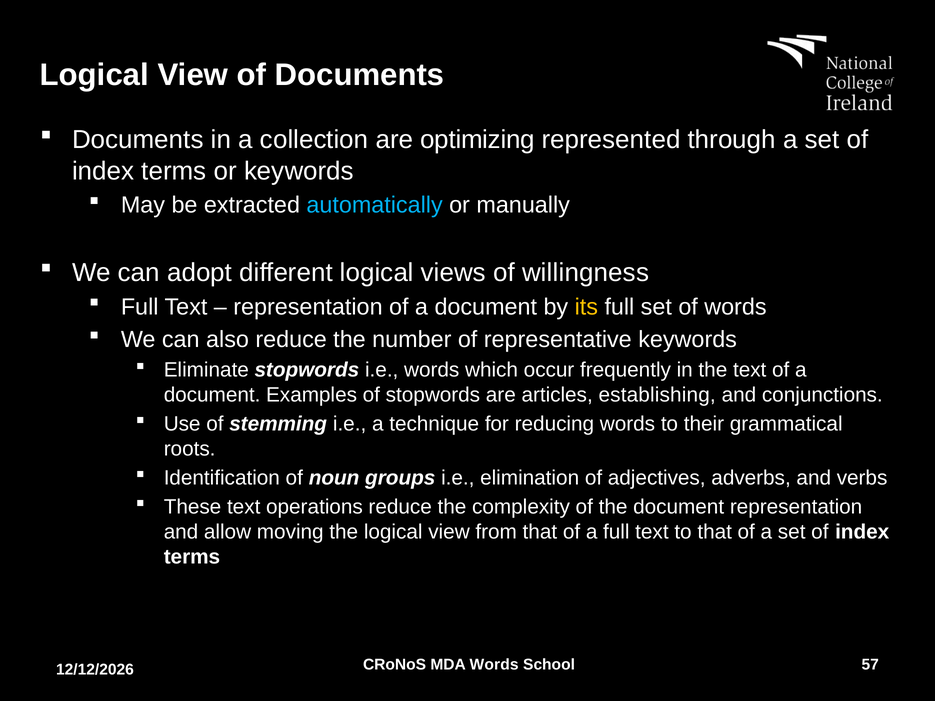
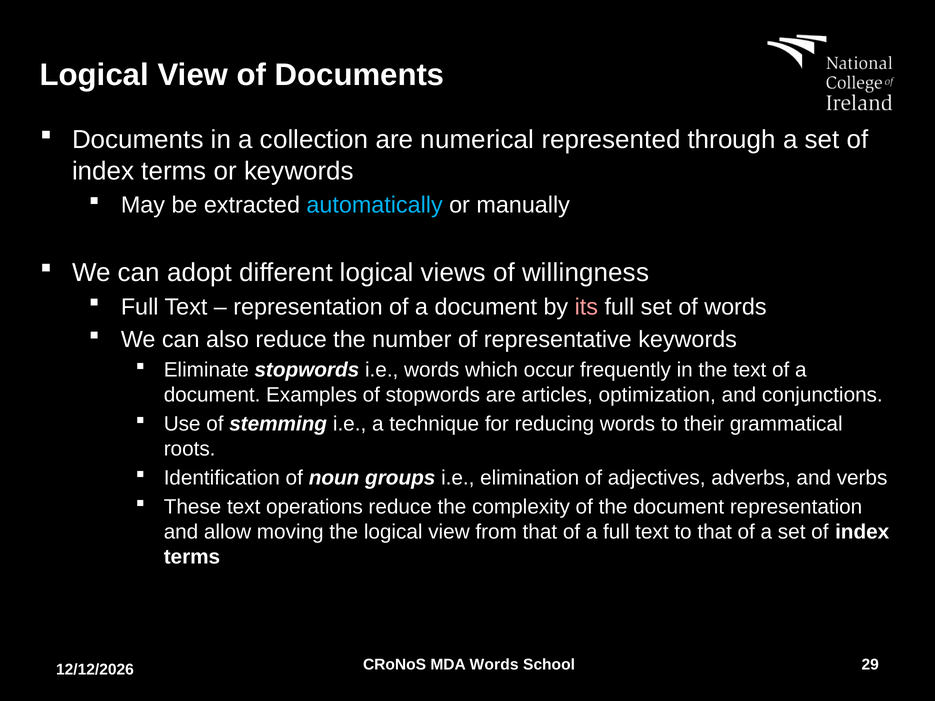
optimizing: optimizing -> numerical
its colour: yellow -> pink
establishing: establishing -> optimization
57: 57 -> 29
